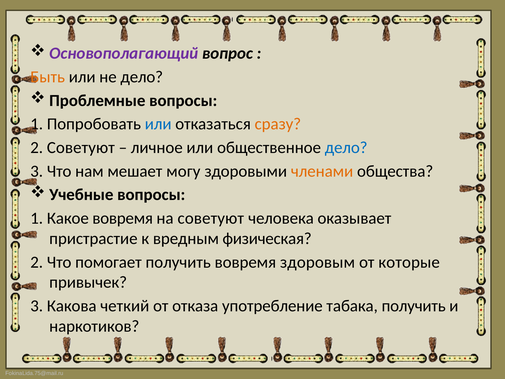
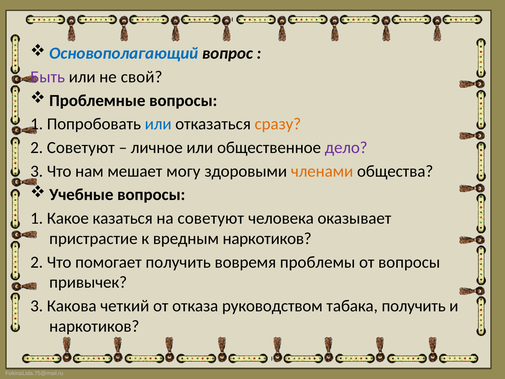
Основополагающий colour: purple -> blue
Быть colour: orange -> purple
не дело: дело -> свой
дело at (346, 147) colour: blue -> purple
Какое вовремя: вовремя -> казаться
вредным физическая: физическая -> наркотиков
здоровым: здоровым -> проблемы
от которые: которые -> вопросы
употребление: употребление -> руководством
